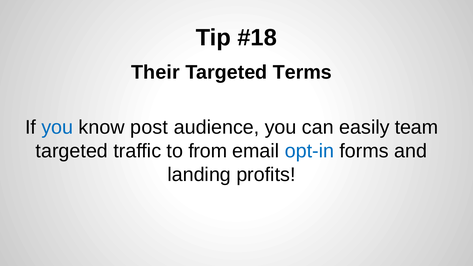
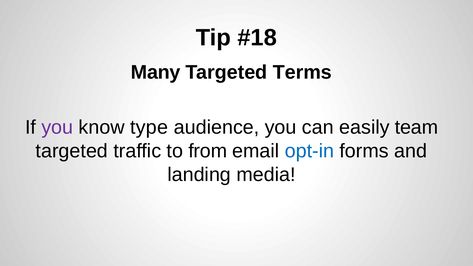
Their: Their -> Many
you at (57, 127) colour: blue -> purple
post: post -> type
profits: profits -> media
